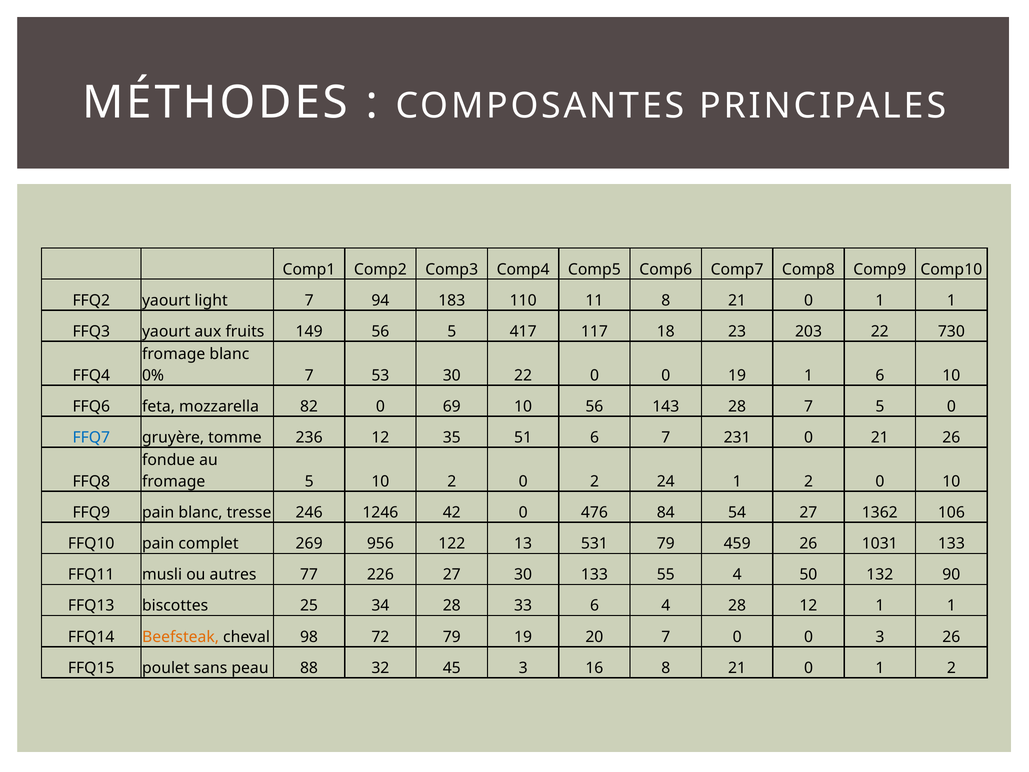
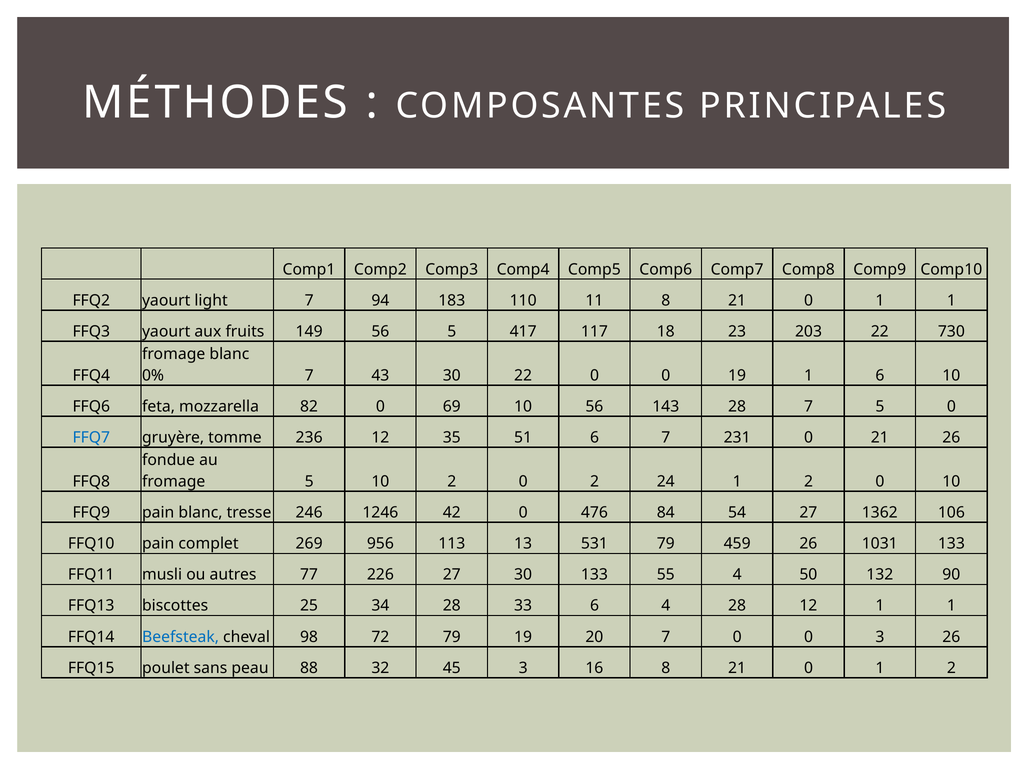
53: 53 -> 43
122: 122 -> 113
Beefsteak colour: orange -> blue
